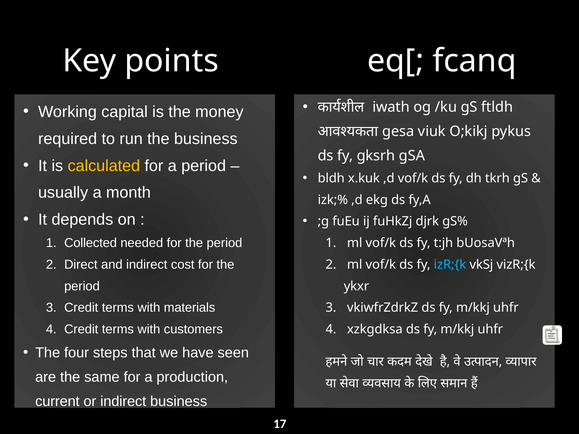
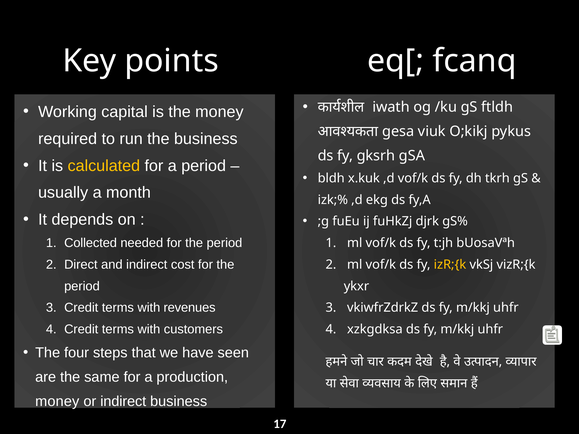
izR;{k colour: light blue -> yellow
materials: materials -> revenues
current at (57, 402): current -> money
